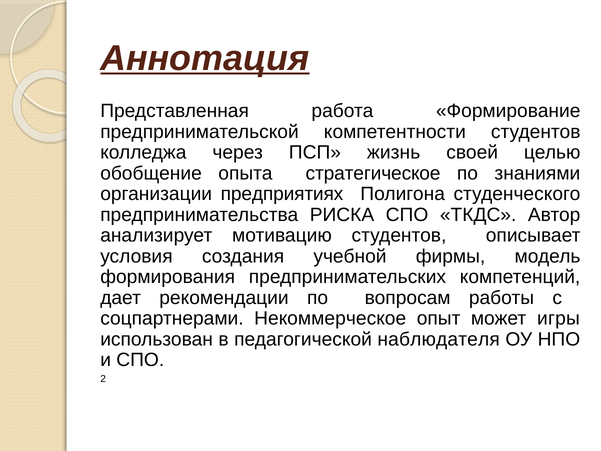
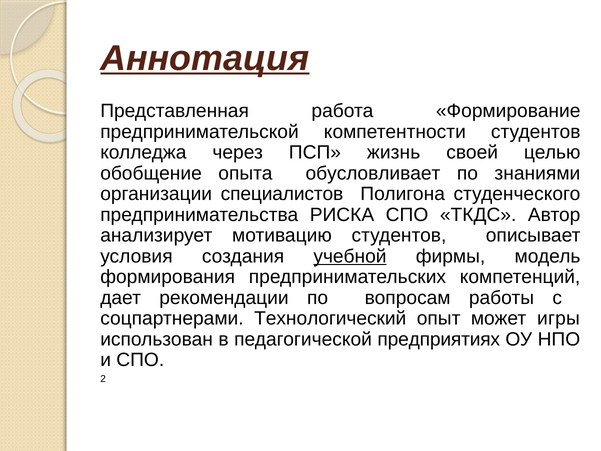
стратегическое: стратегическое -> обусловливает
предприятиях: предприятиях -> специалистов
учебной underline: none -> present
Некоммерческое: Некоммерческое -> Технологический
наблюдателя: наблюдателя -> предприятиях
